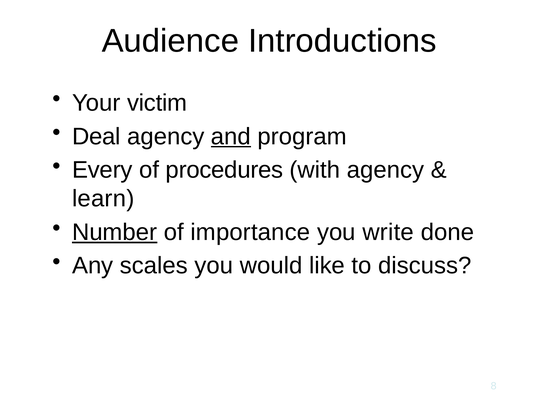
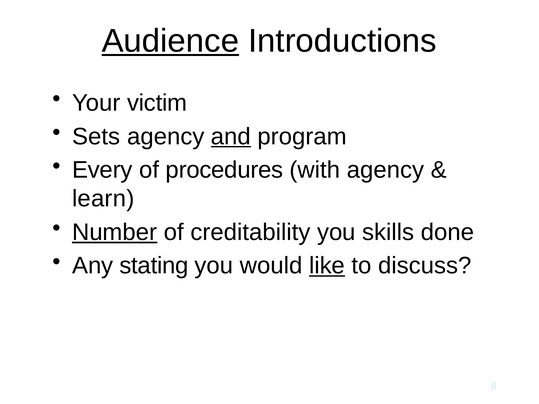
Audience underline: none -> present
Deal: Deal -> Sets
importance: importance -> creditability
write: write -> skills
scales: scales -> stating
like underline: none -> present
